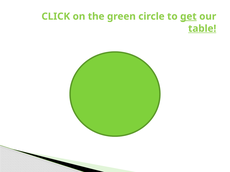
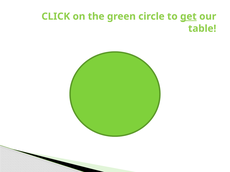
table underline: present -> none
